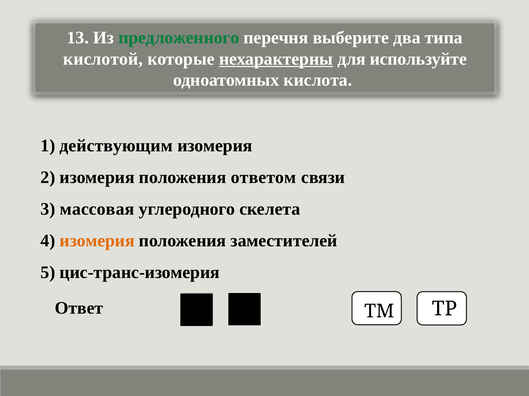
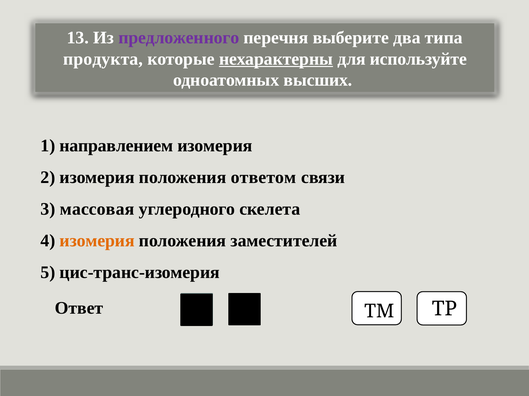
предложенного colour: green -> purple
кислотой: кислотой -> продукта
кислота: кислота -> высших
действующим: действующим -> направлением
